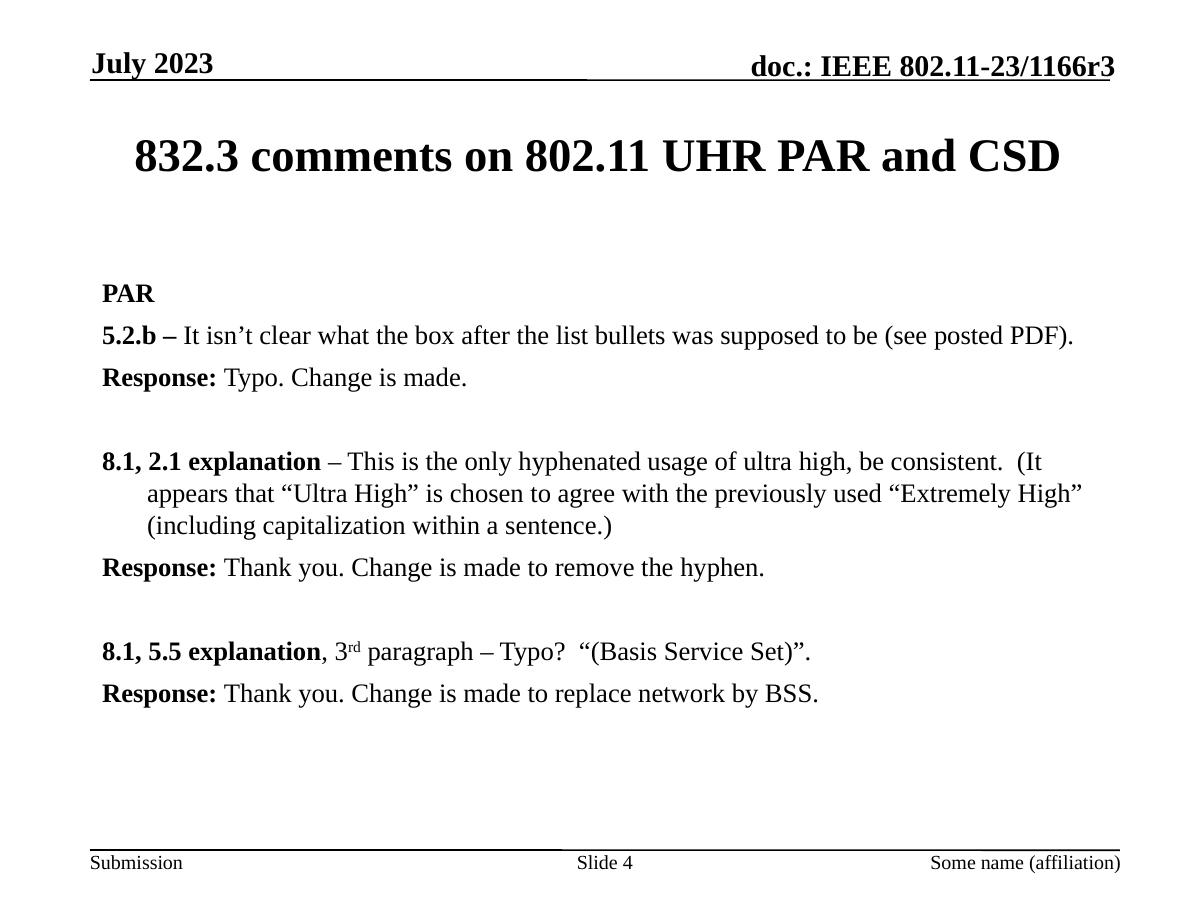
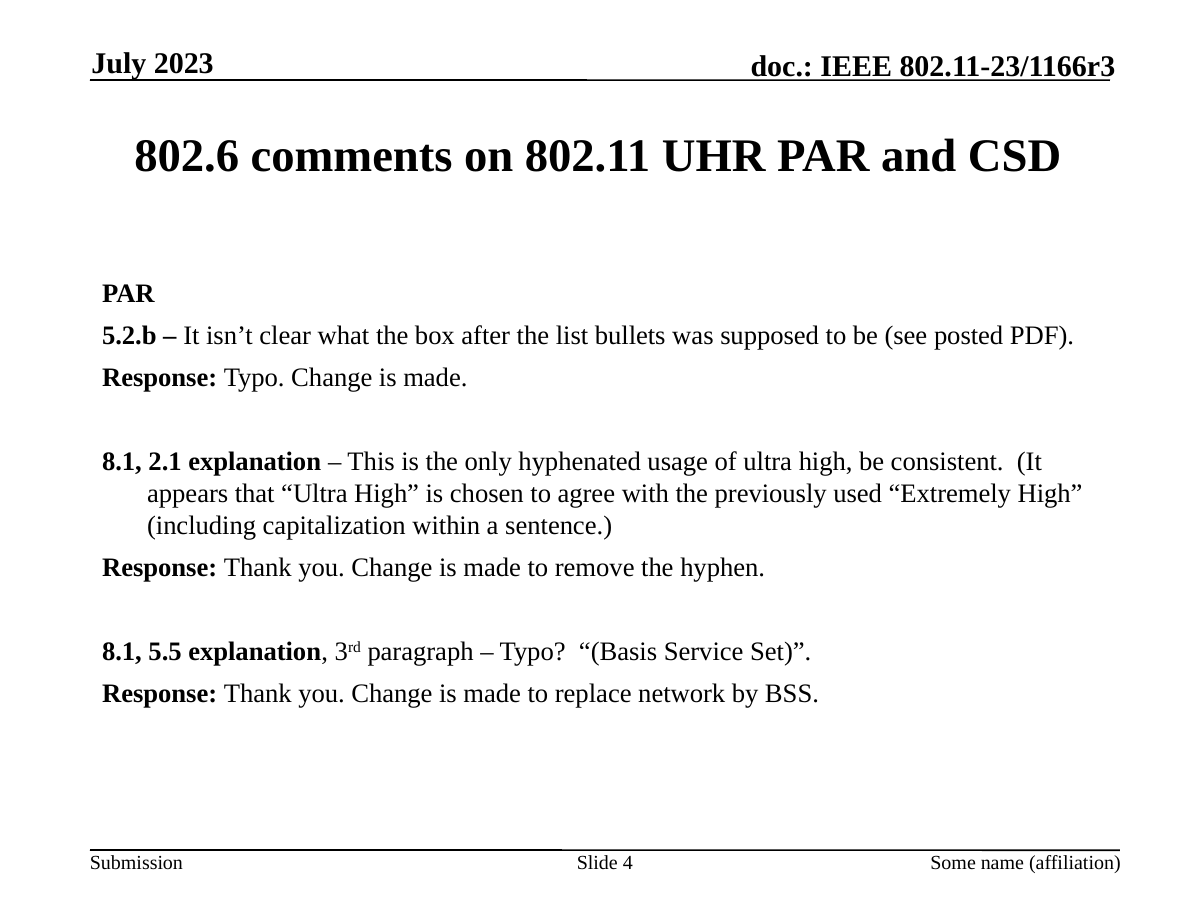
832.3: 832.3 -> 802.6
